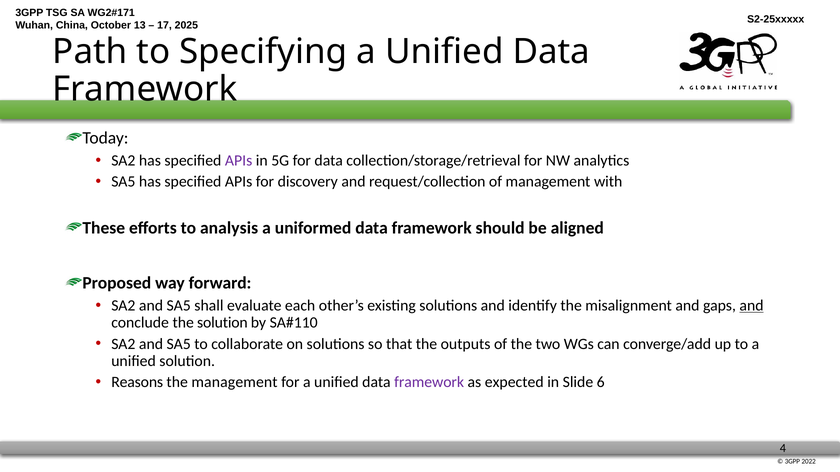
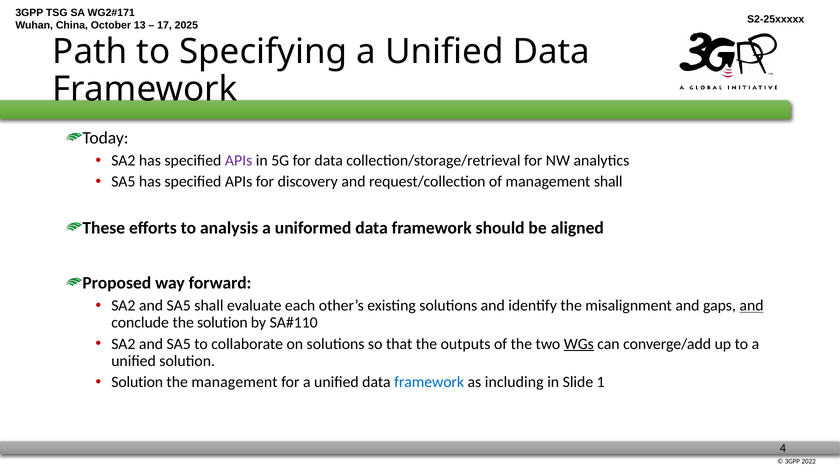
management with: with -> shall
WGs underline: none -> present
Reasons at (137, 383): Reasons -> Solution
framework at (429, 383) colour: purple -> blue
expected: expected -> including
6: 6 -> 1
